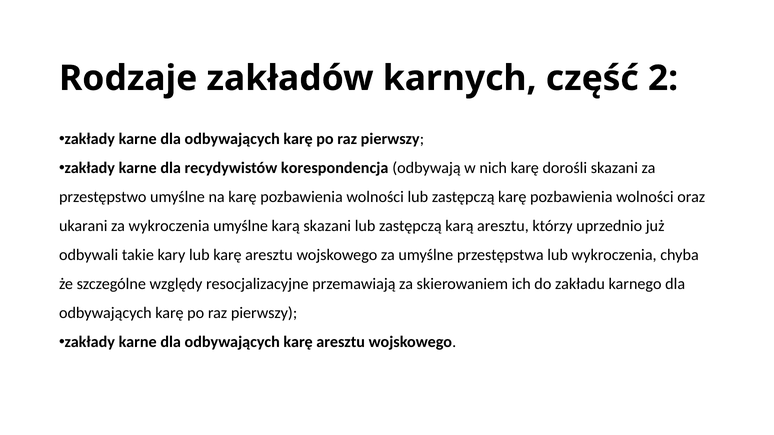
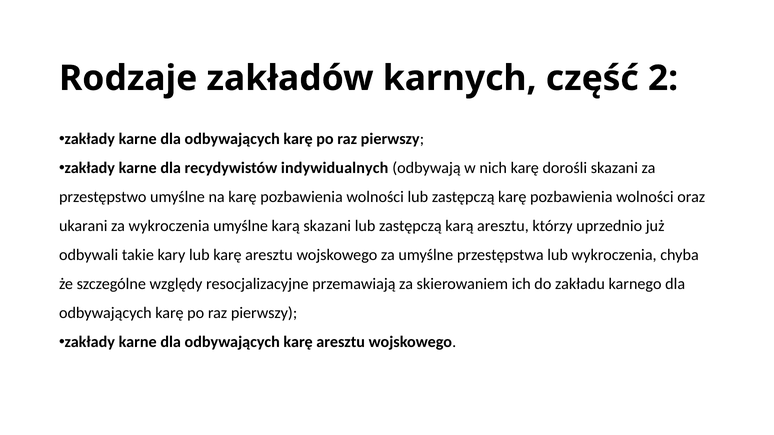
korespondencja: korespondencja -> indywidualnych
